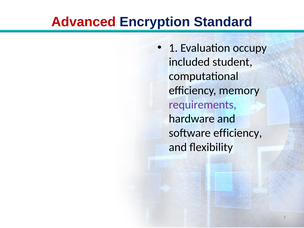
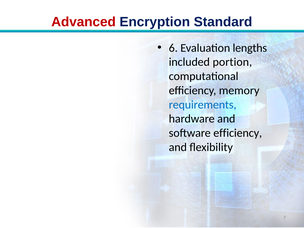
1: 1 -> 6
occupy: occupy -> lengths
student: student -> portion
requirements colour: purple -> blue
